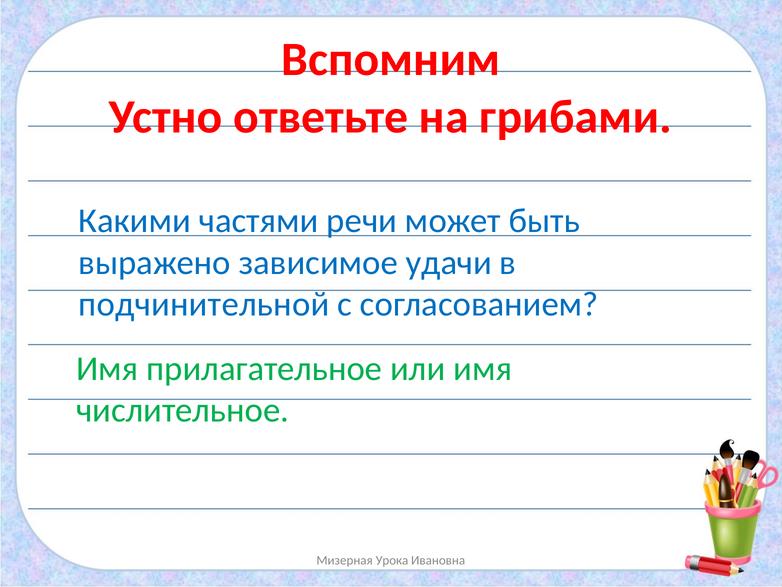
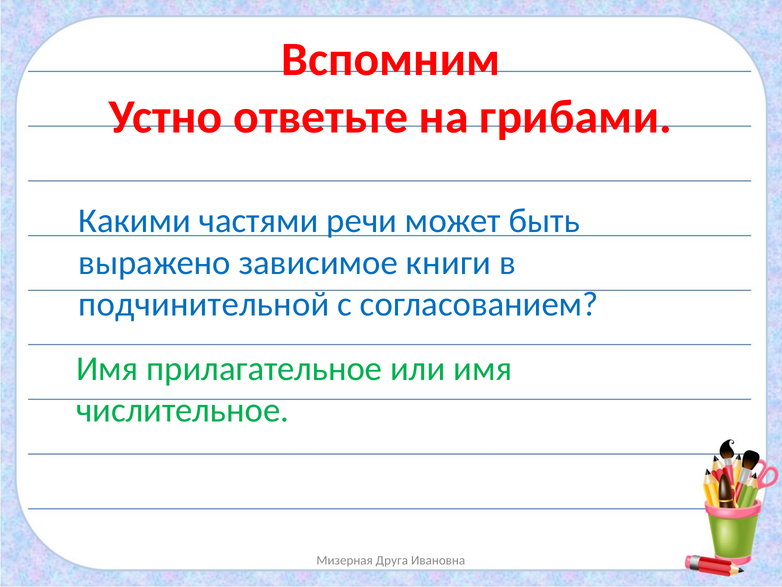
удачи: удачи -> книги
Урока: Урока -> Друга
